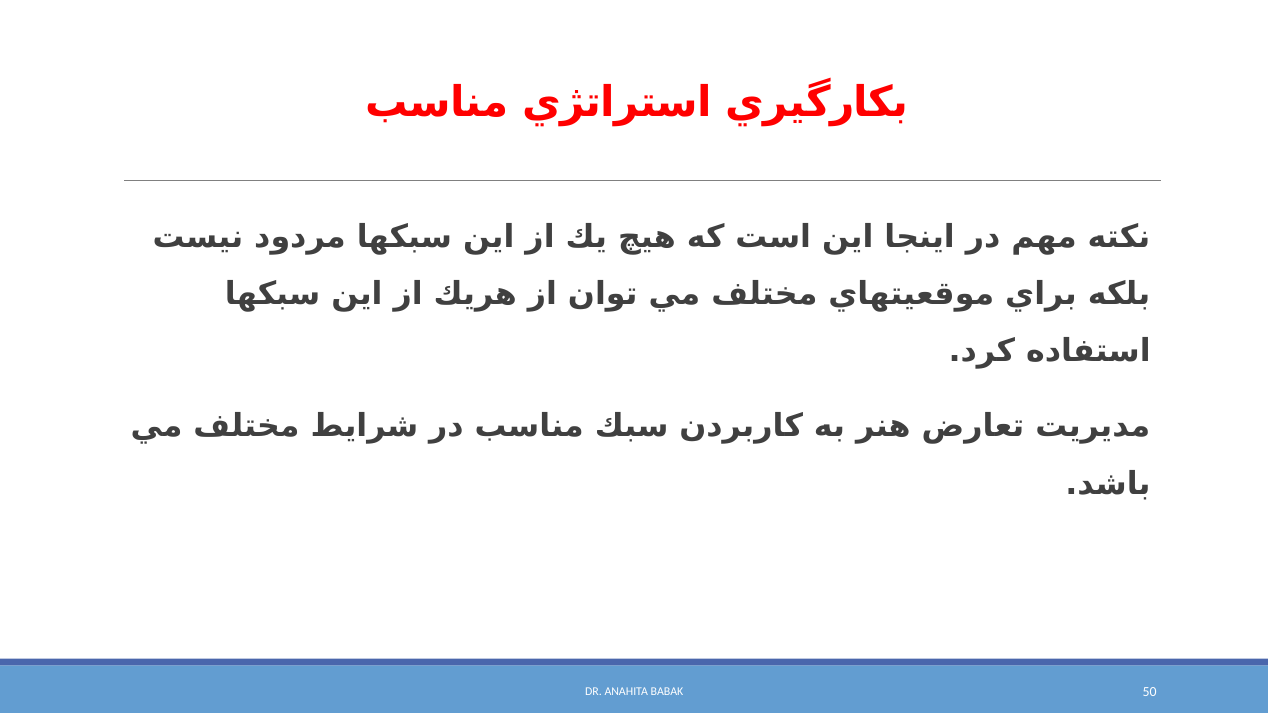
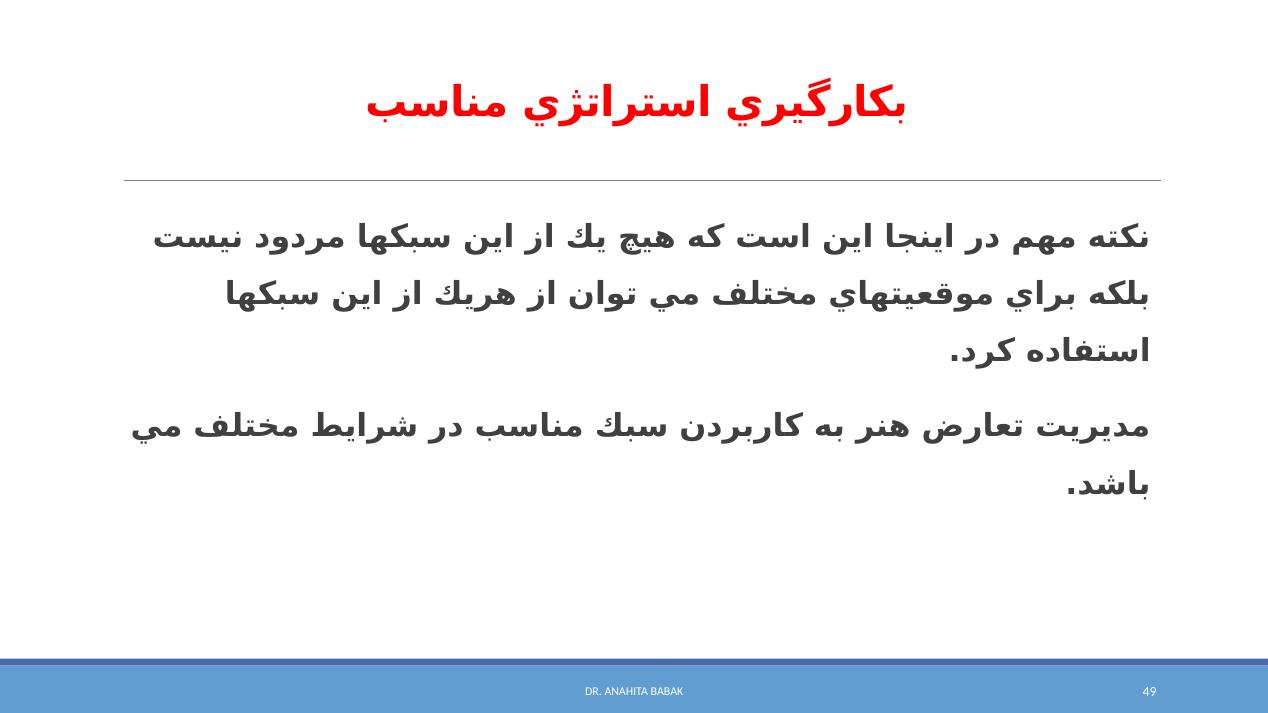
50: 50 -> 49
